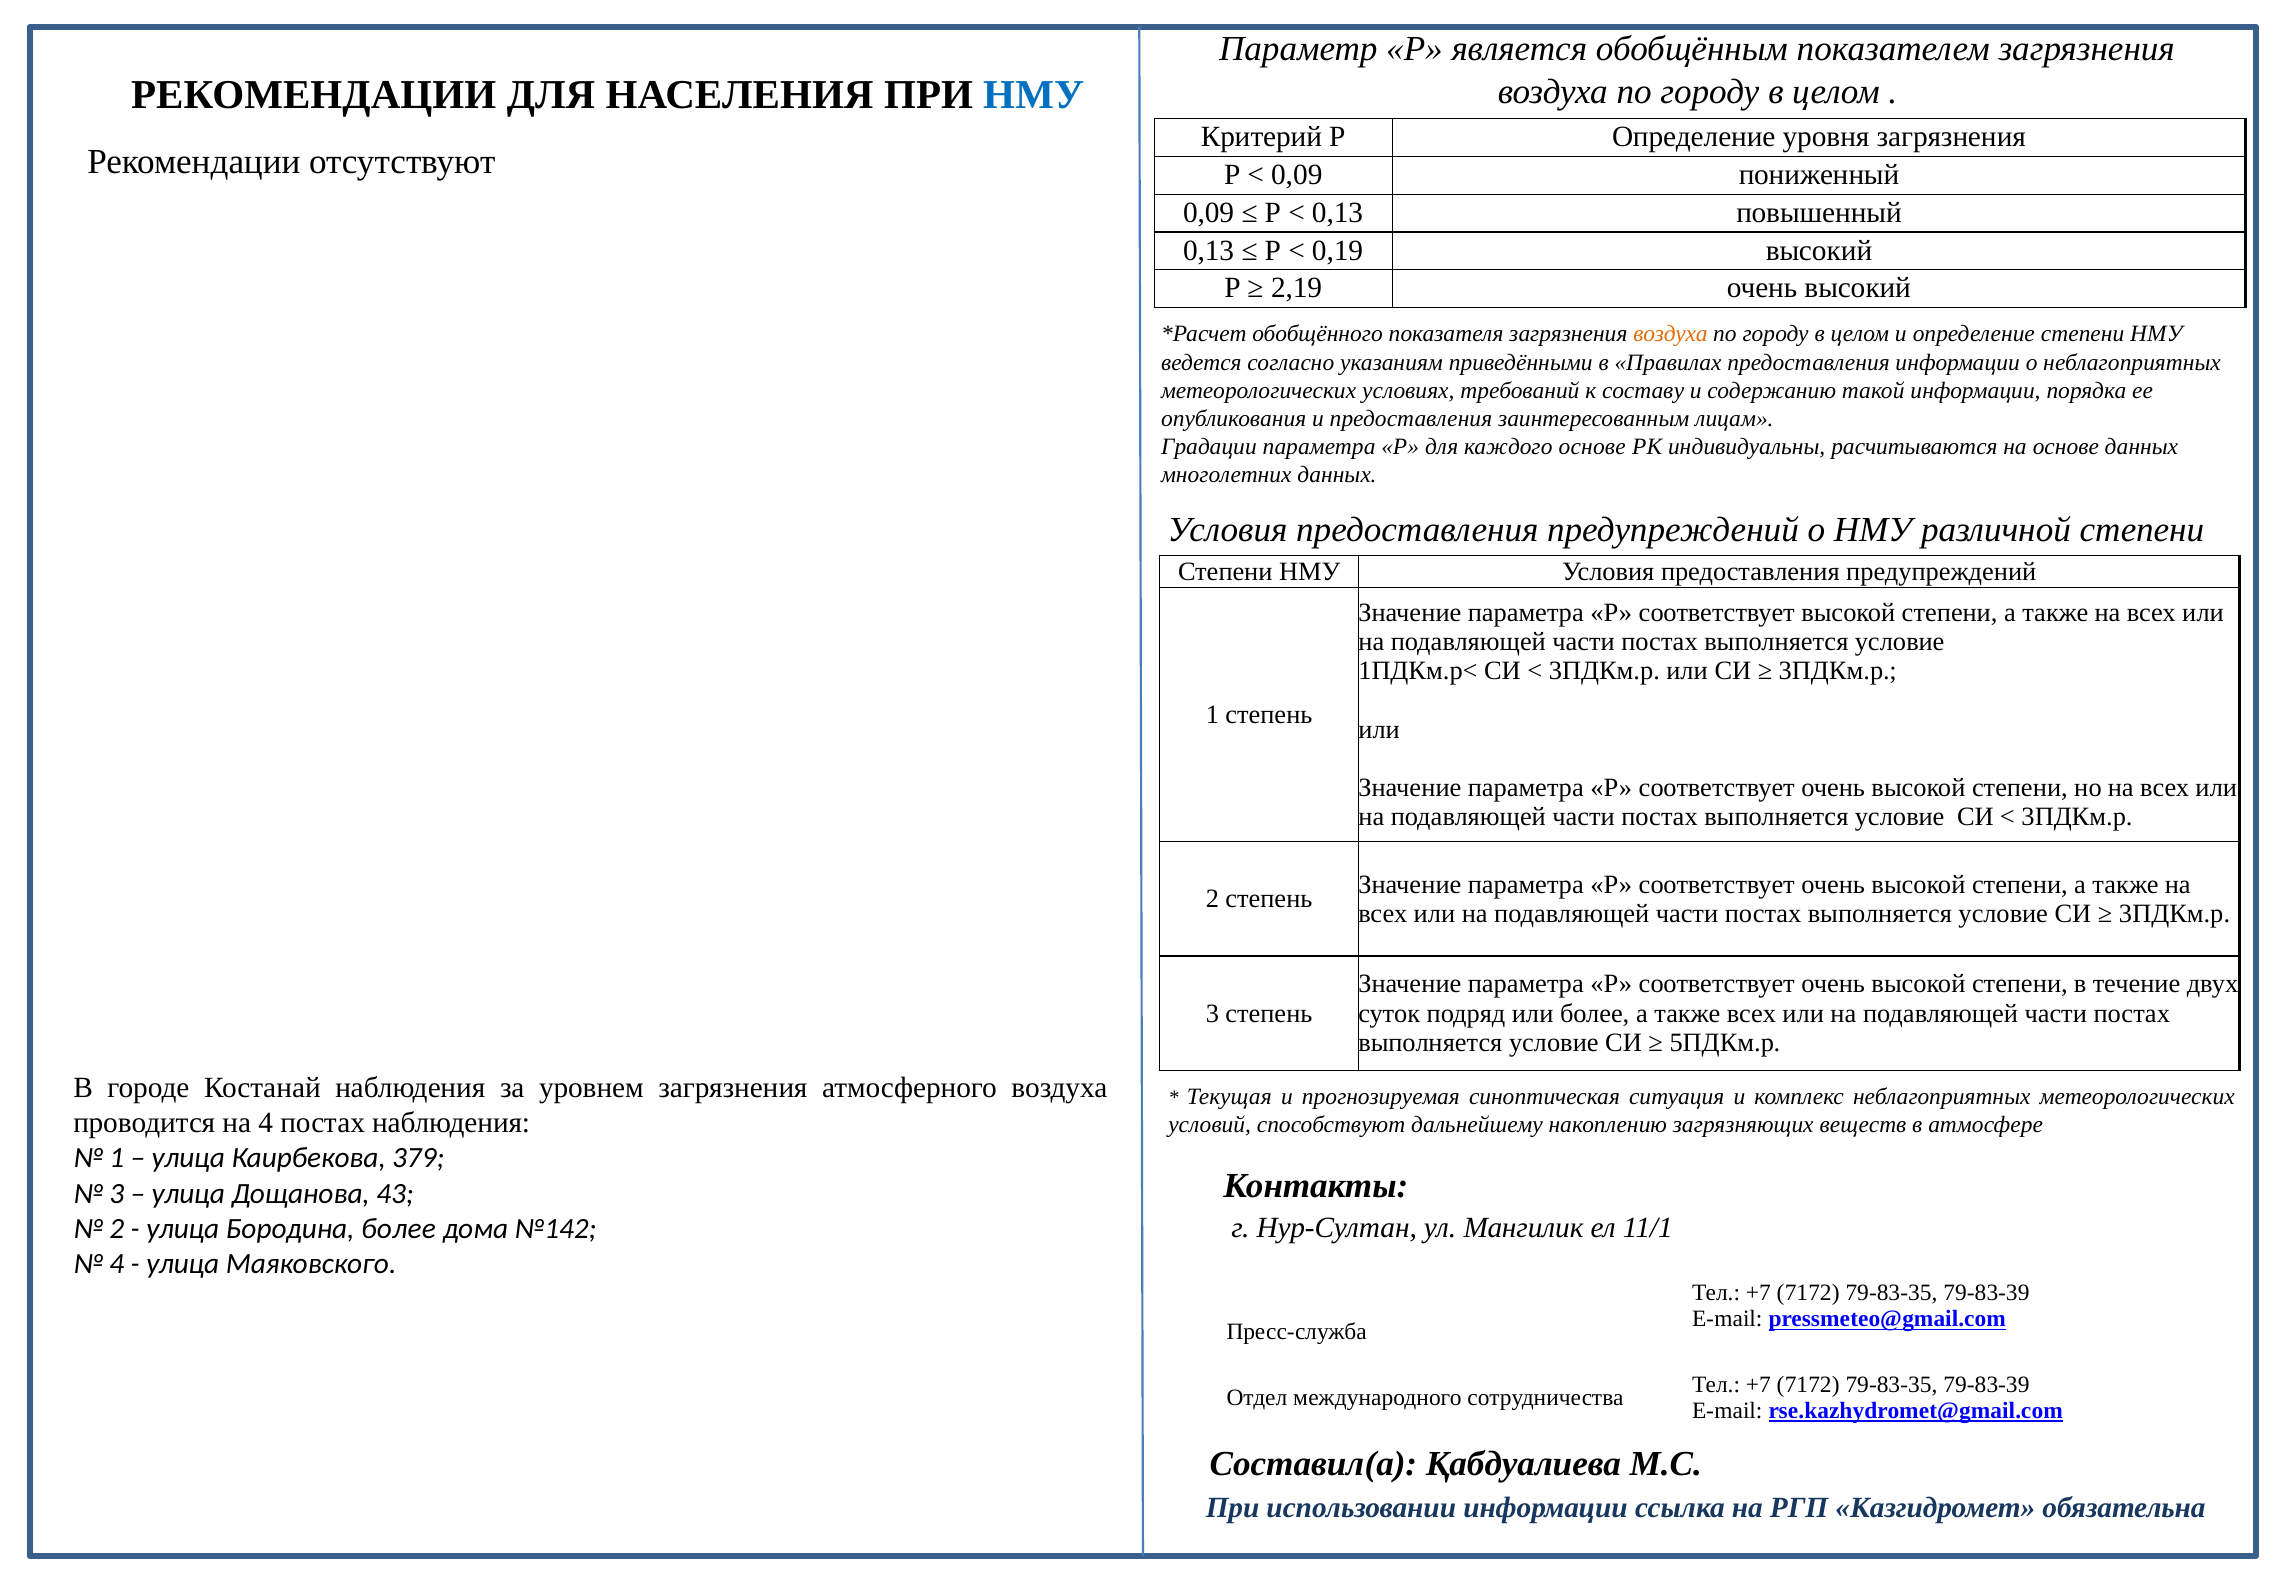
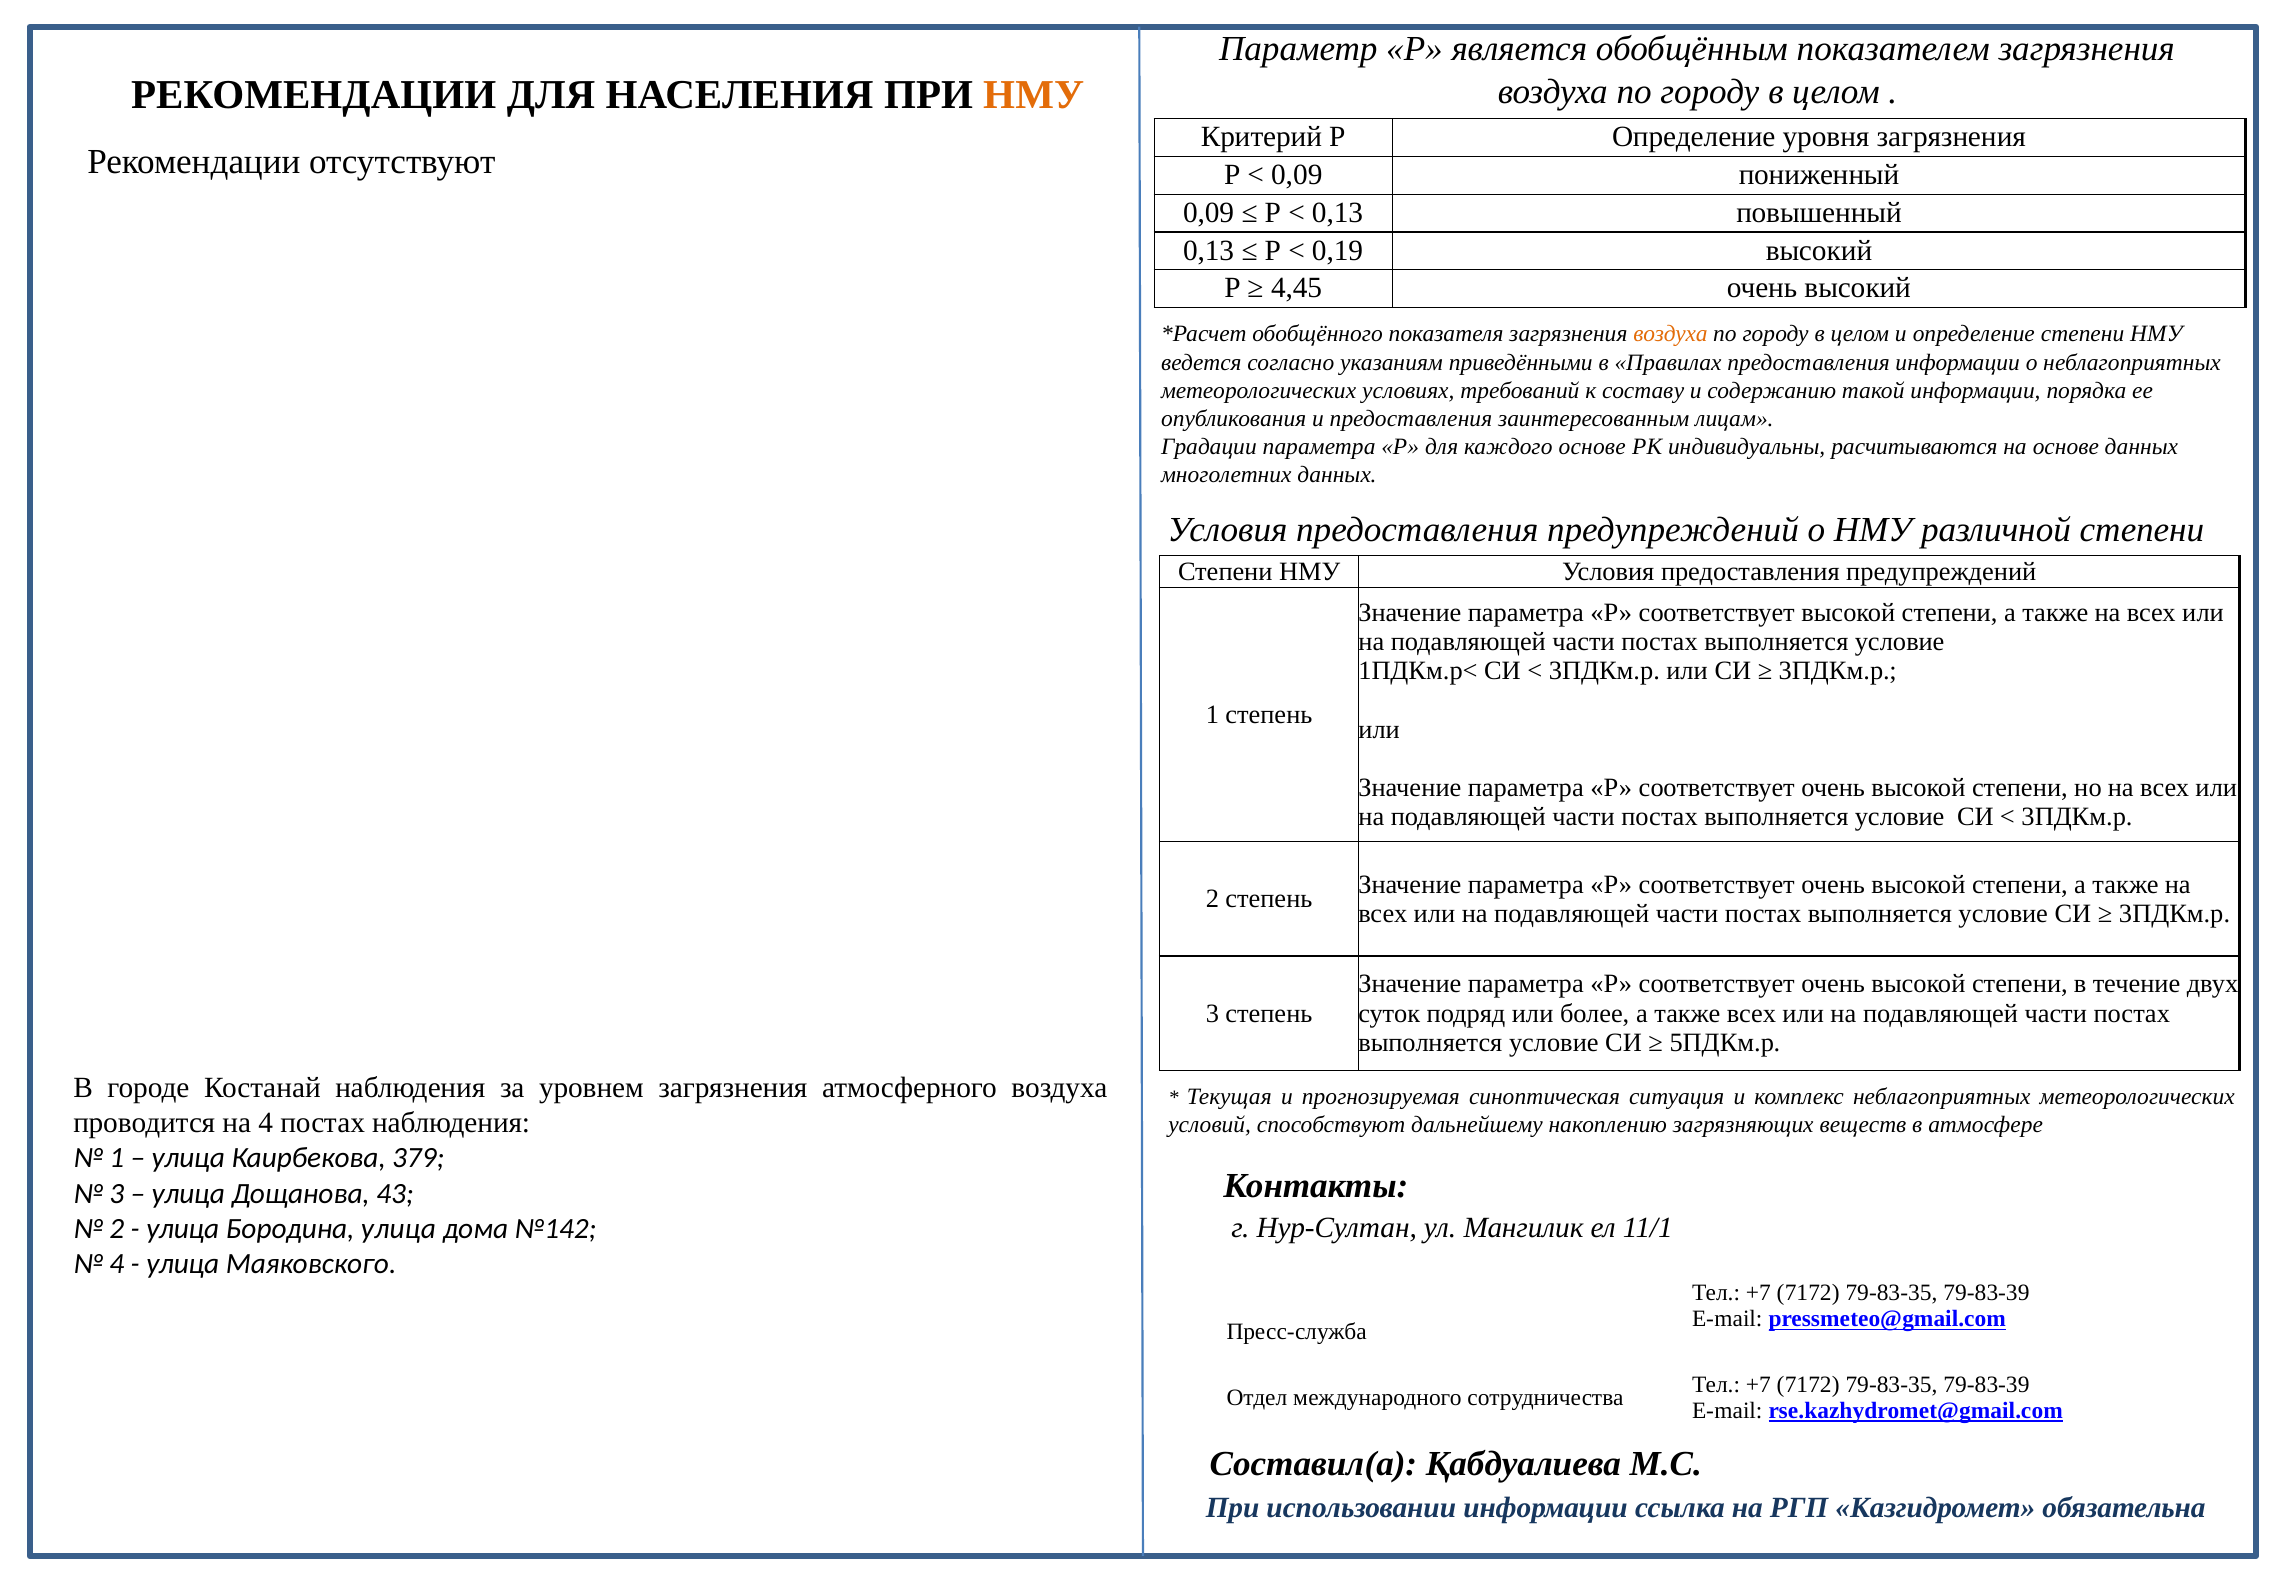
НМУ at (1034, 95) colour: blue -> orange
2,19: 2,19 -> 4,45
Бородина более: более -> улица
